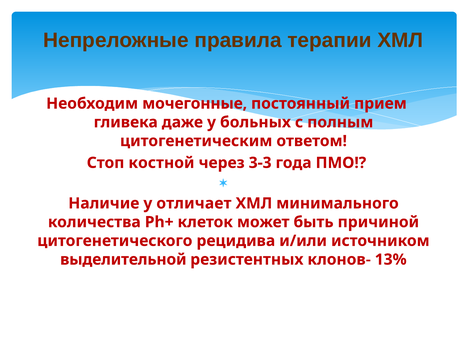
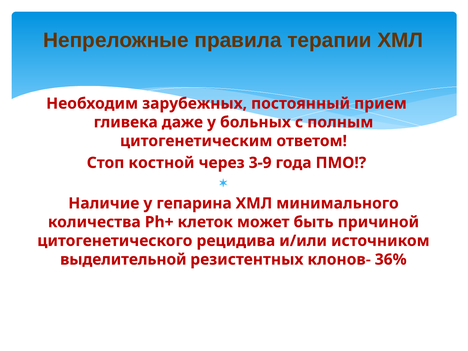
мочегонные: мочегонные -> зарубежных
3-3: 3-3 -> 3-9
отличает: отличает -> гепарина
13%: 13% -> 36%
